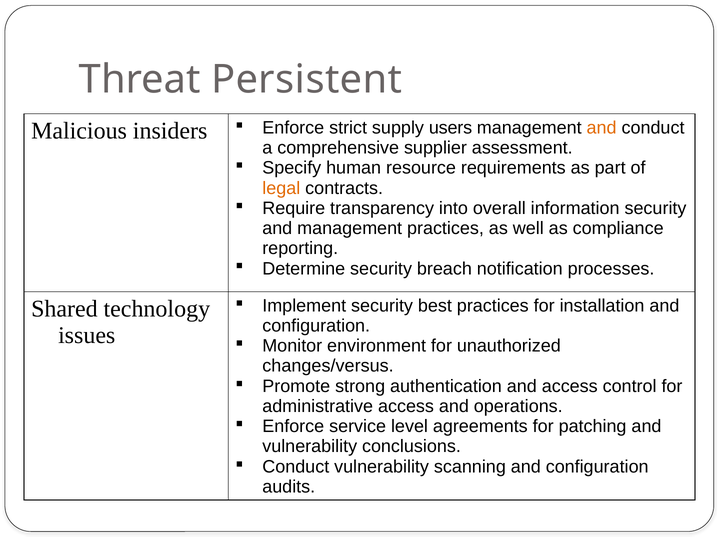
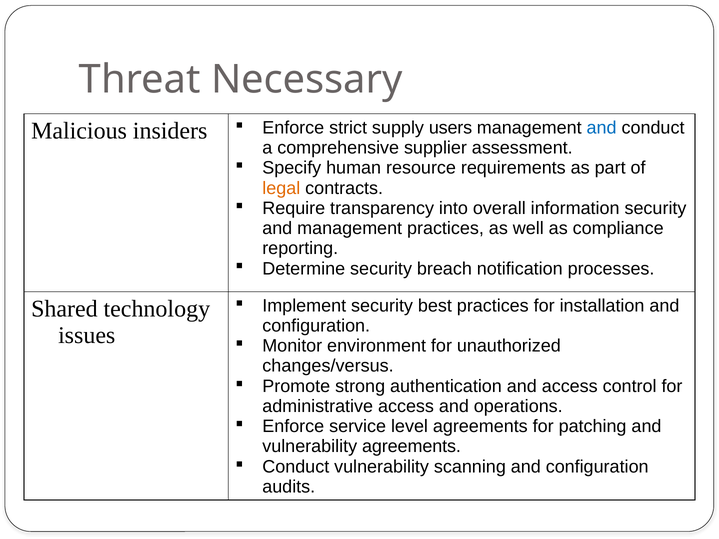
Persistent: Persistent -> Necessary
and at (602, 128) colour: orange -> blue
vulnerability conclusions: conclusions -> agreements
